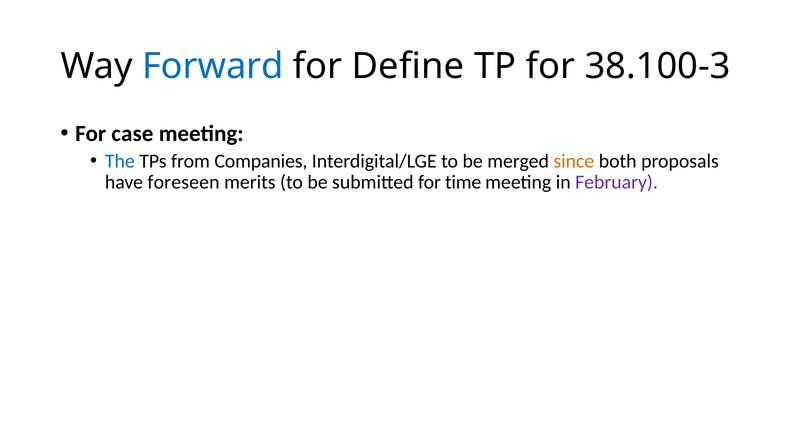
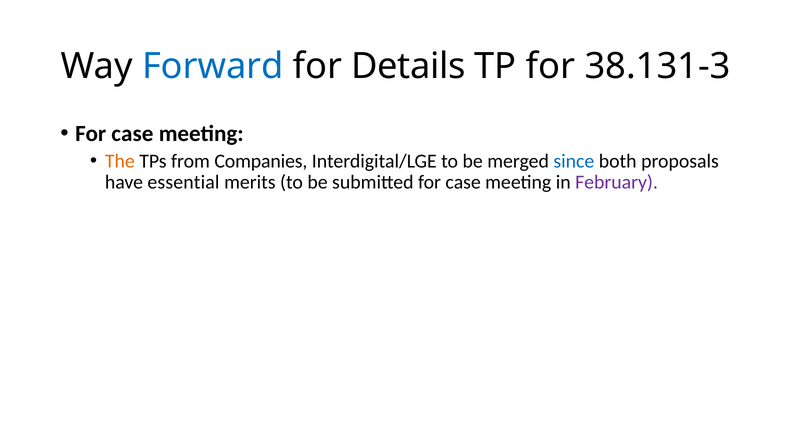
Define: Define -> Details
38.100-3: 38.100-3 -> 38.131-3
The colour: blue -> orange
since colour: orange -> blue
foreseen: foreseen -> essential
submitted for time: time -> case
